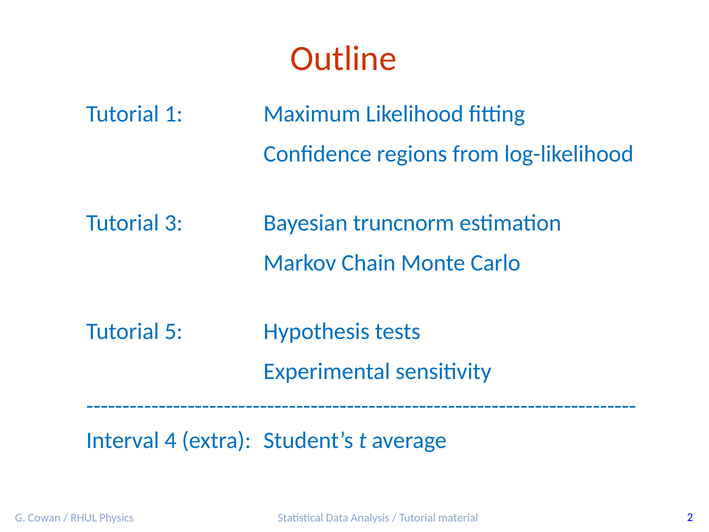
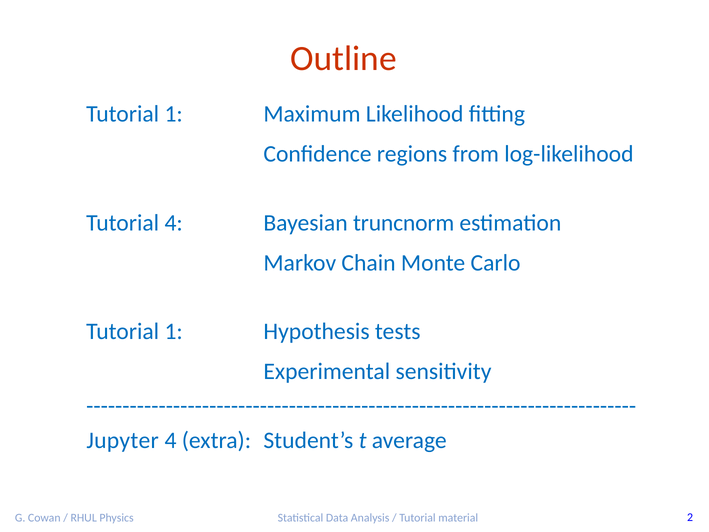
Tutorial 3: 3 -> 4
5 at (174, 331): 5 -> 1
Interval: Interval -> Jupyter
